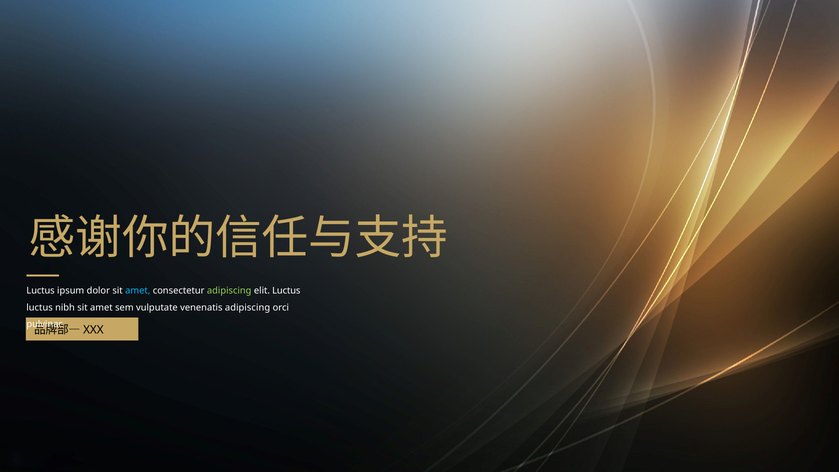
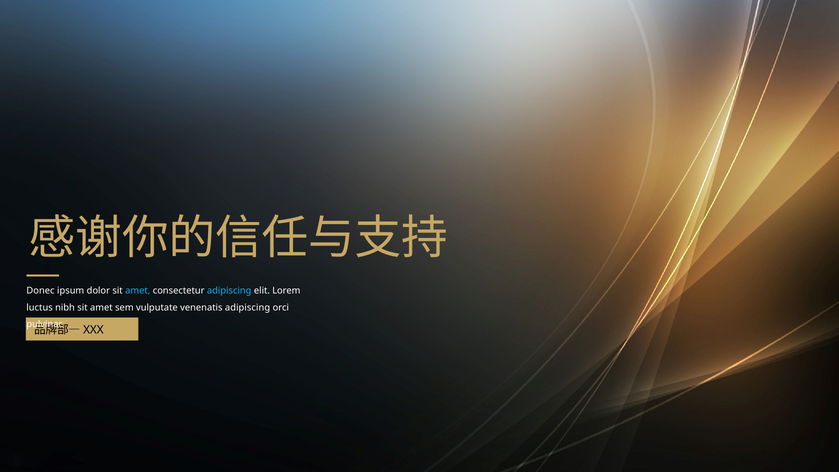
Luctus at (41, 291): Luctus -> Donec
adipiscing at (229, 291) colour: light green -> light blue
elit Luctus: Luctus -> Lorem
